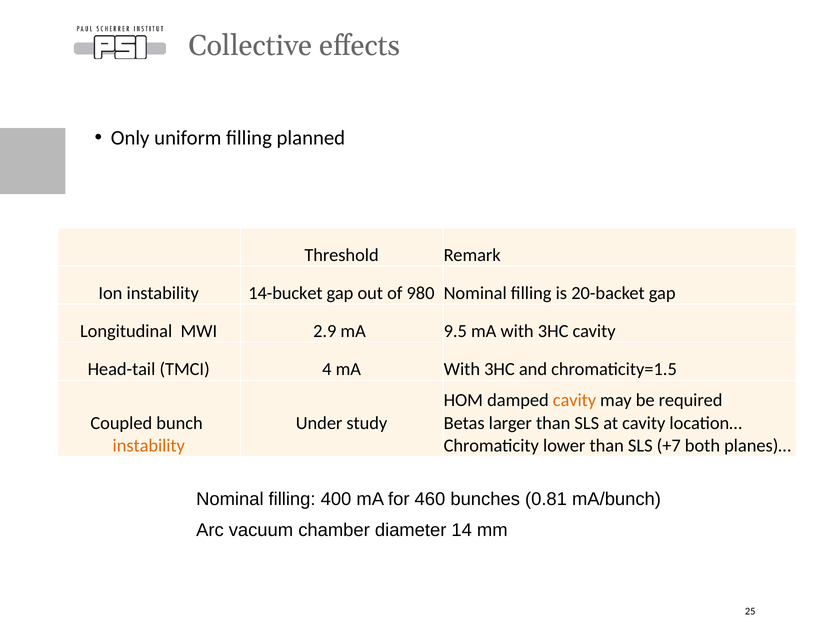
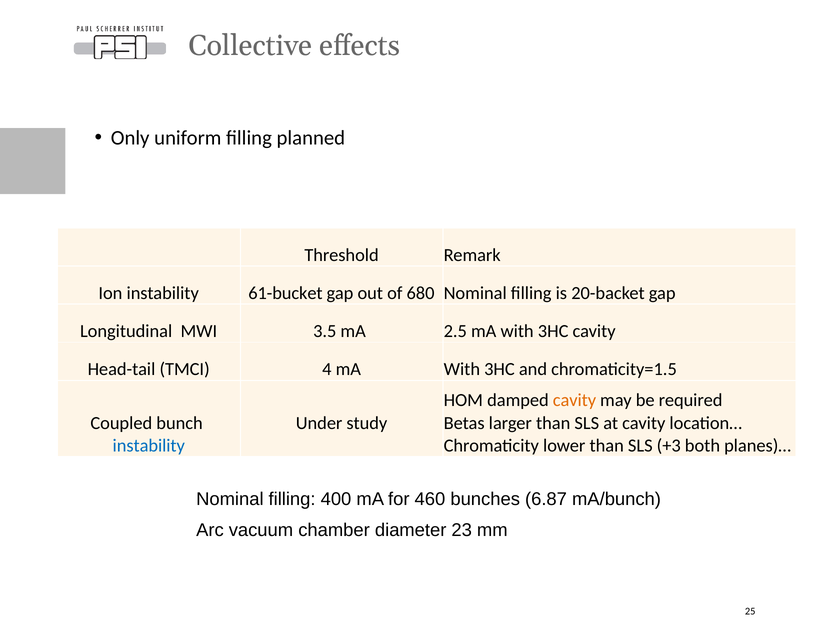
14-bucket: 14-bucket -> 61-bucket
980: 980 -> 680
2.9: 2.9 -> 3.5
9.5: 9.5 -> 2.5
instability at (149, 446) colour: orange -> blue
+7: +7 -> +3
0.81: 0.81 -> 6.87
14: 14 -> 23
